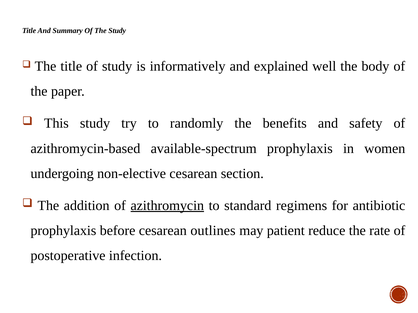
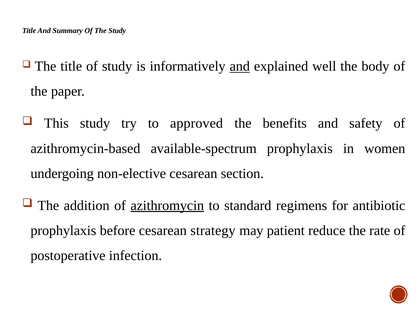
and at (240, 66) underline: none -> present
randomly: randomly -> approved
outlines: outlines -> strategy
